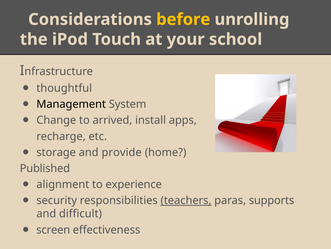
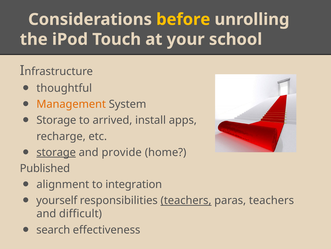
Management colour: black -> orange
Change at (56, 120): Change -> Storage
storage at (56, 152) underline: none -> present
experience: experience -> integration
security: security -> yourself
paras supports: supports -> teachers
screen: screen -> search
